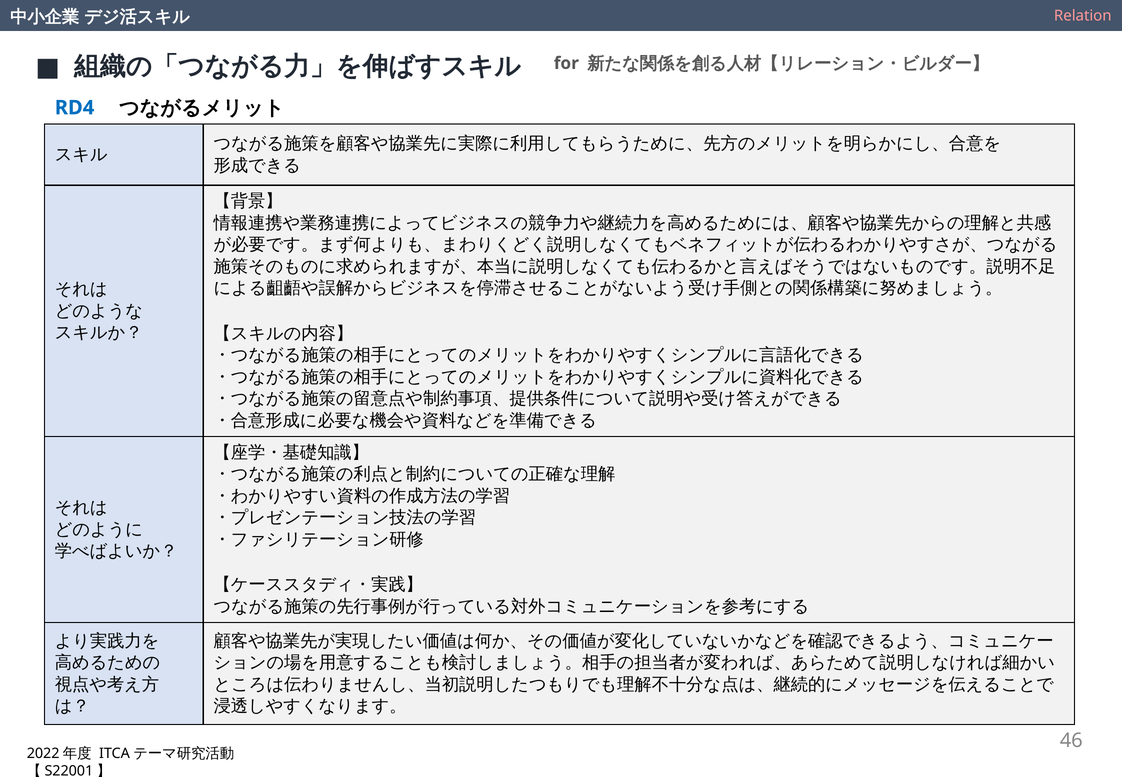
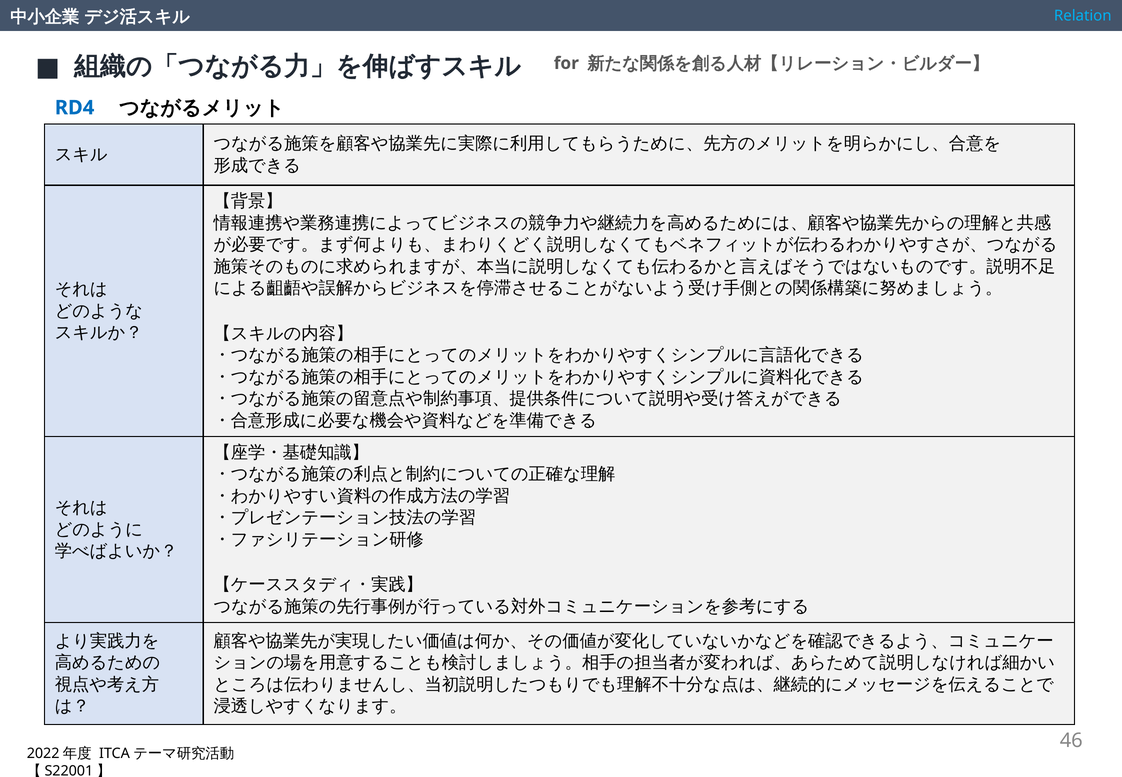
Relation colour: pink -> light blue
